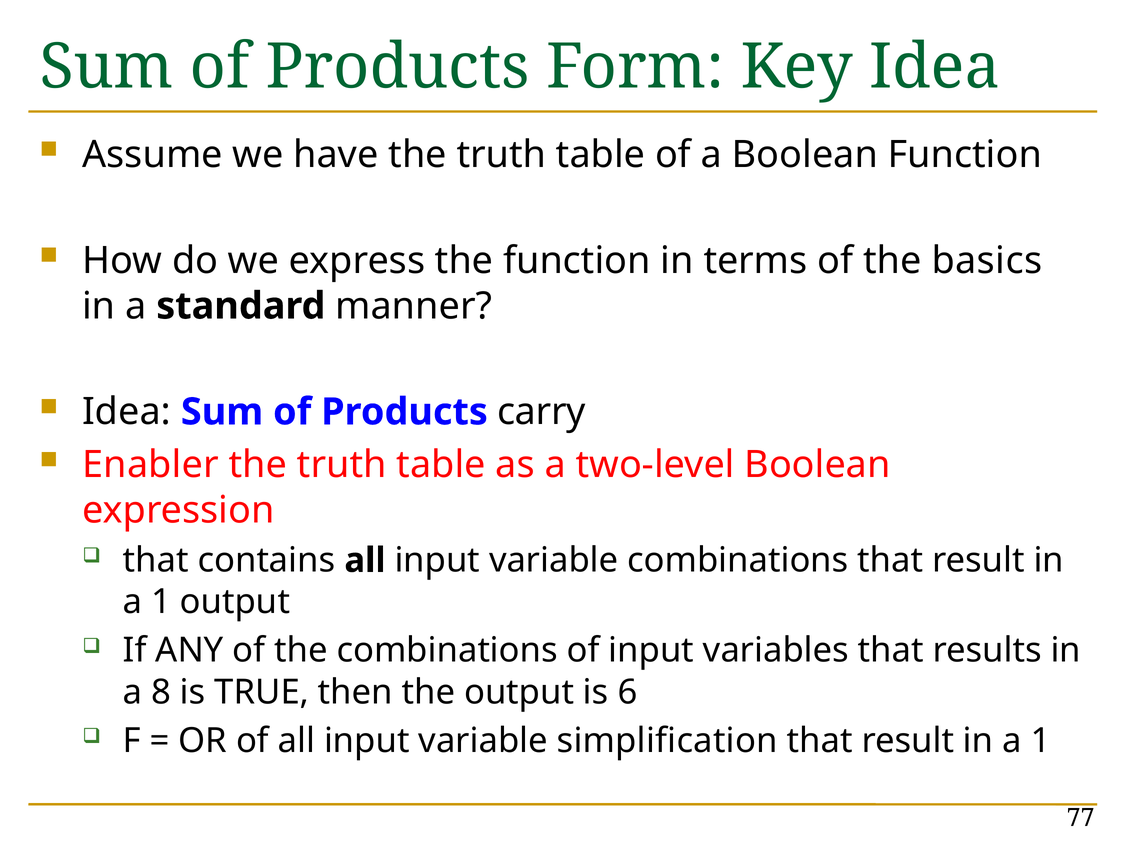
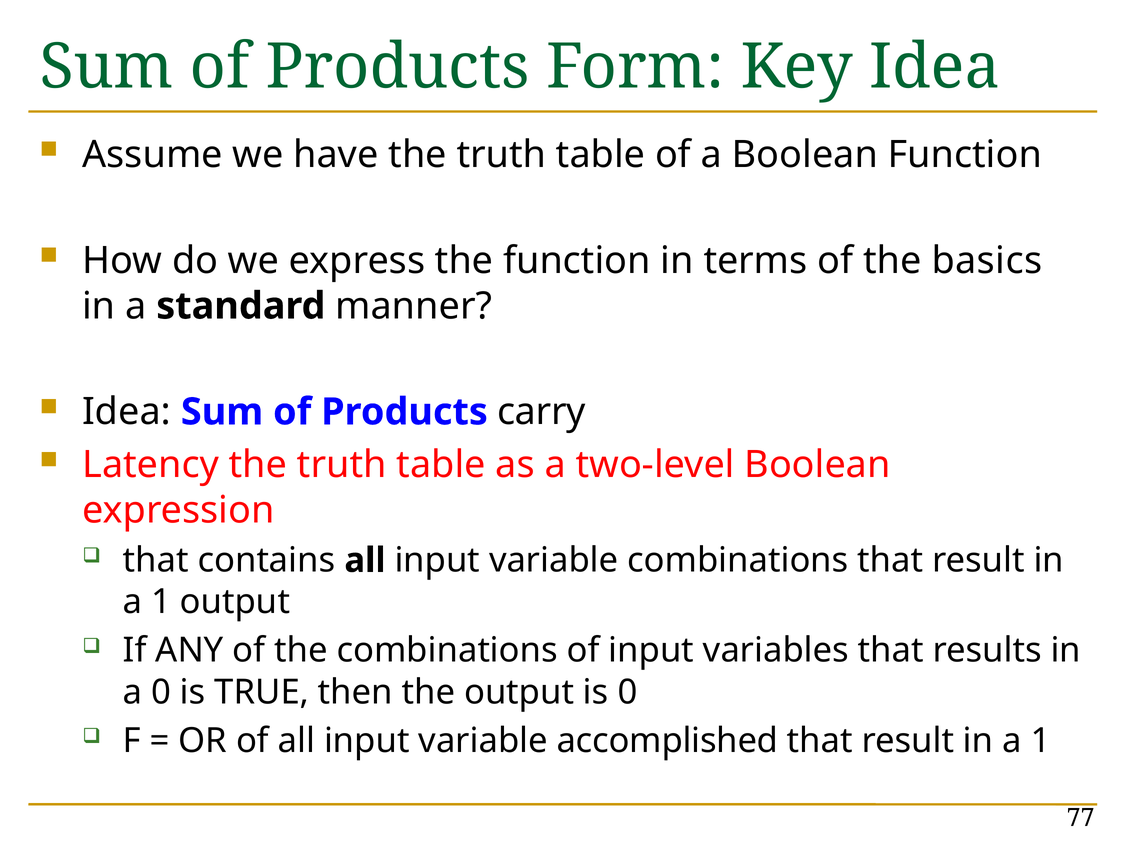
Enabler: Enabler -> Latency
a 8: 8 -> 0
is 6: 6 -> 0
simplification: simplification -> accomplished
